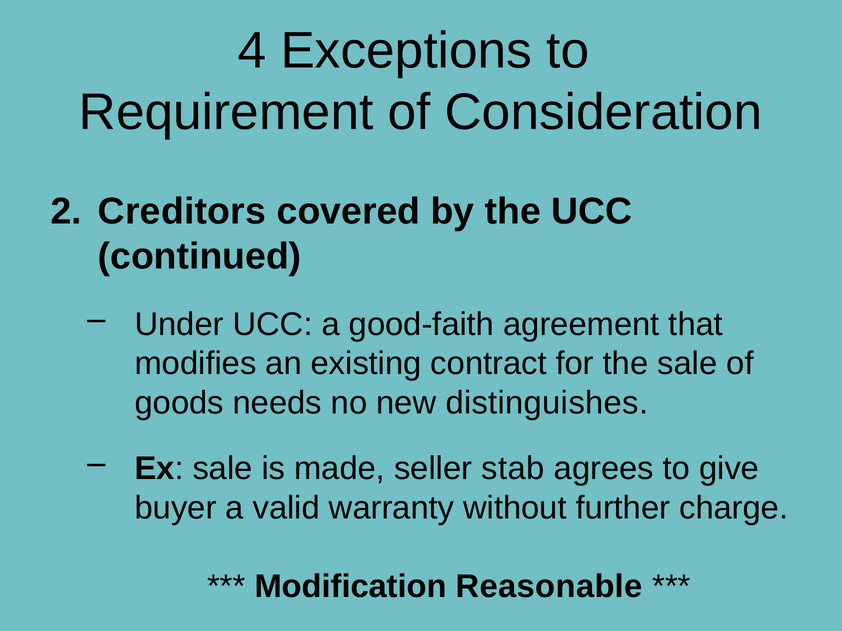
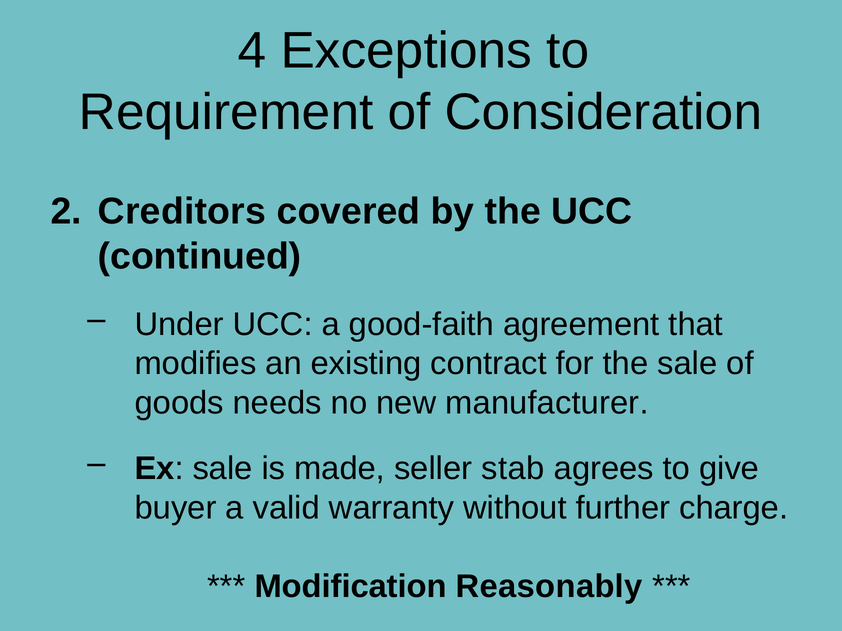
distinguishes: distinguishes -> manufacturer
Reasonable: Reasonable -> Reasonably
